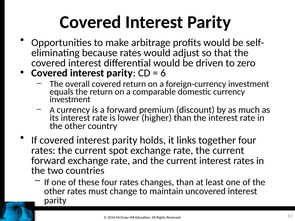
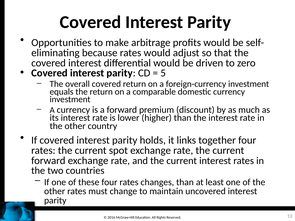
6: 6 -> 5
